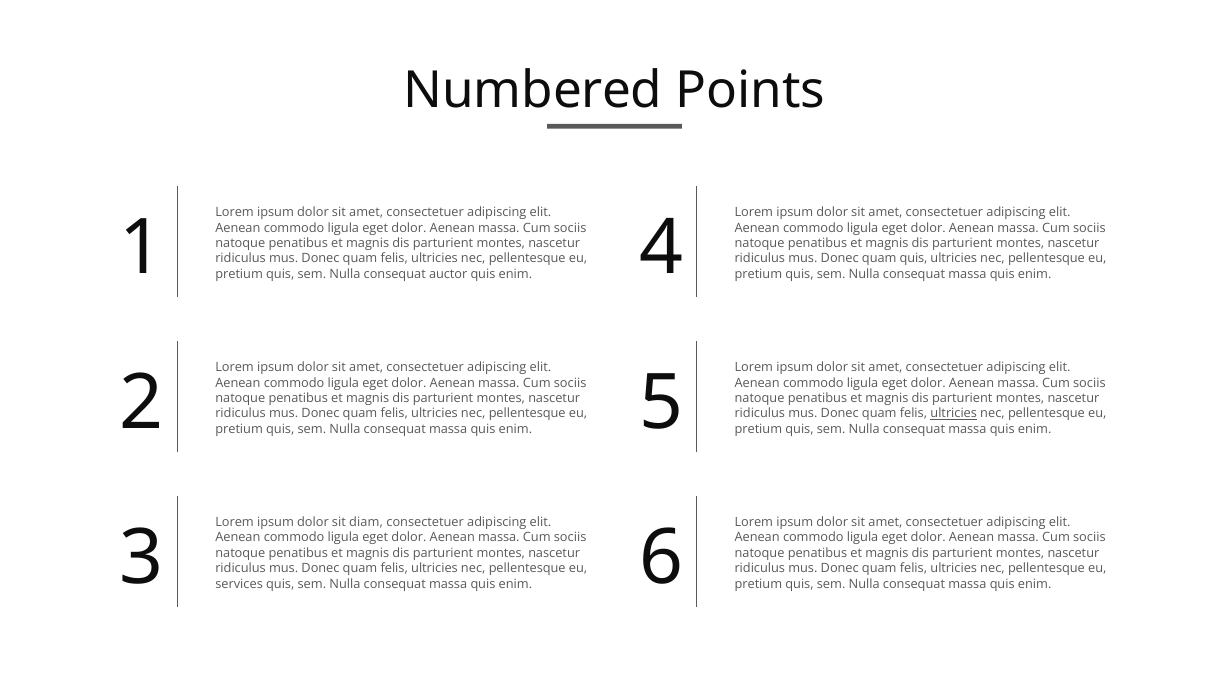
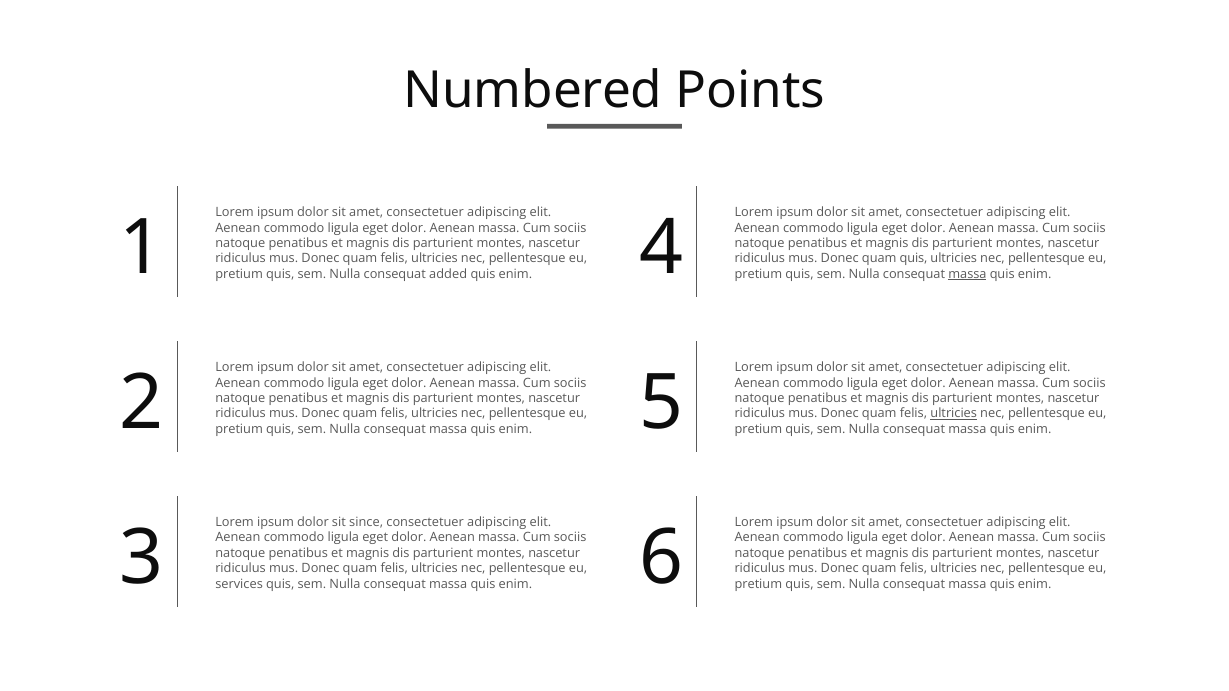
auctor: auctor -> added
massa at (967, 274) underline: none -> present
diam: diam -> since
